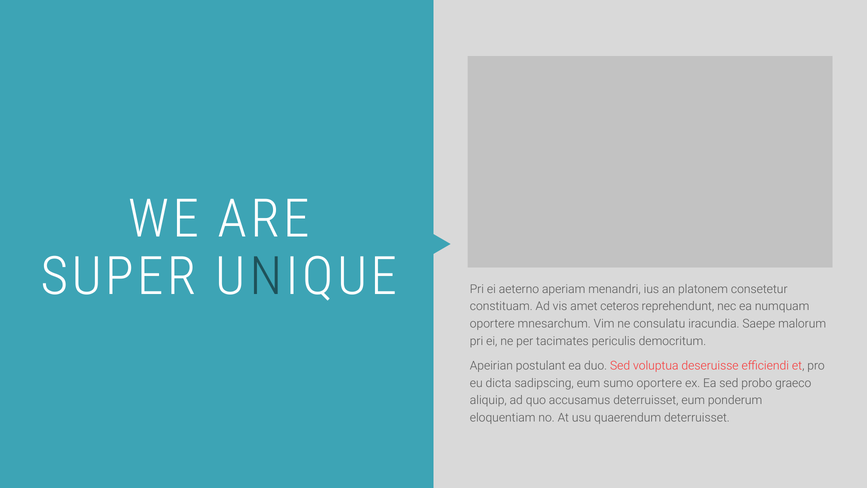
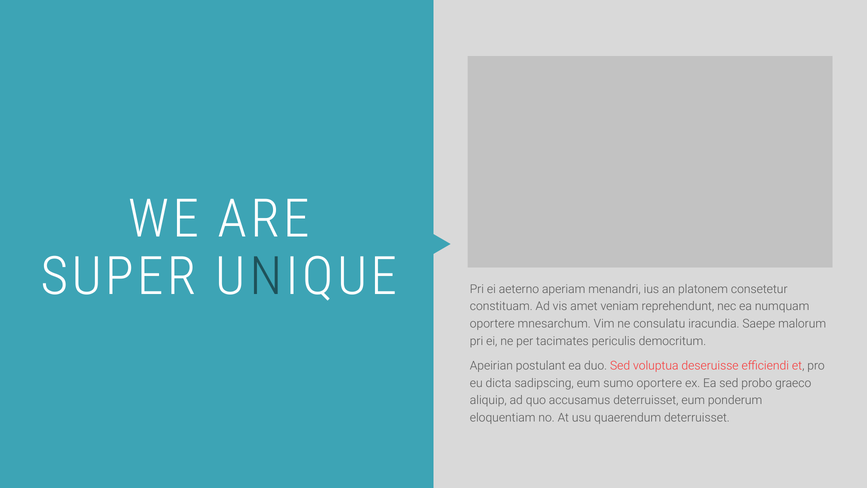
ceteros: ceteros -> veniam
